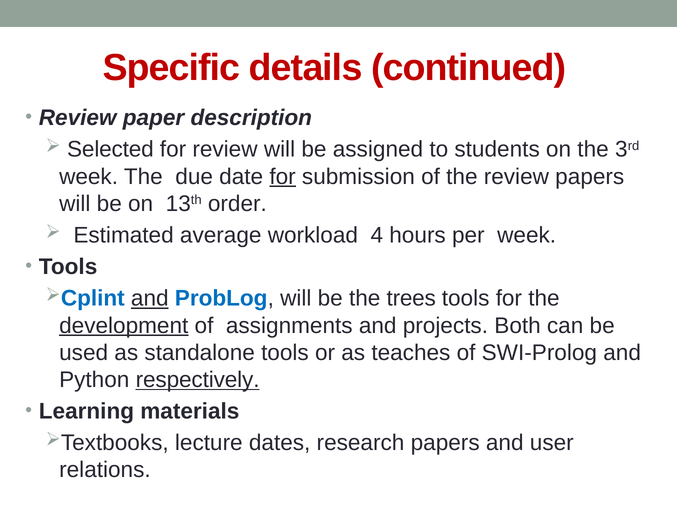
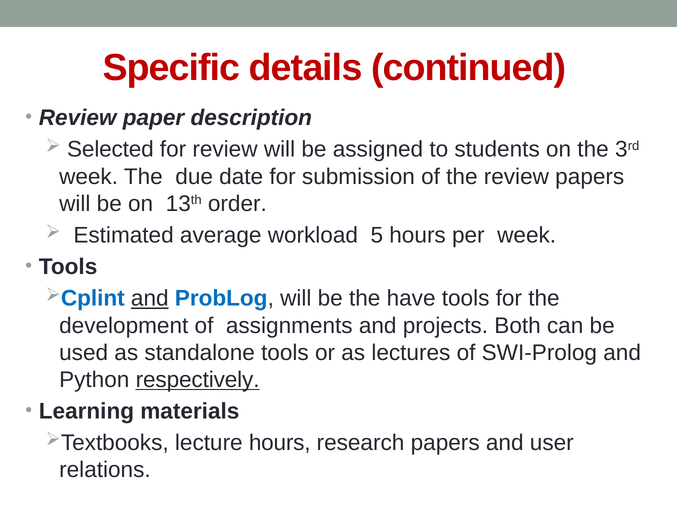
for at (283, 176) underline: present -> none
4: 4 -> 5
trees: trees -> have
development underline: present -> none
teaches: teaches -> lectures
lecture dates: dates -> hours
